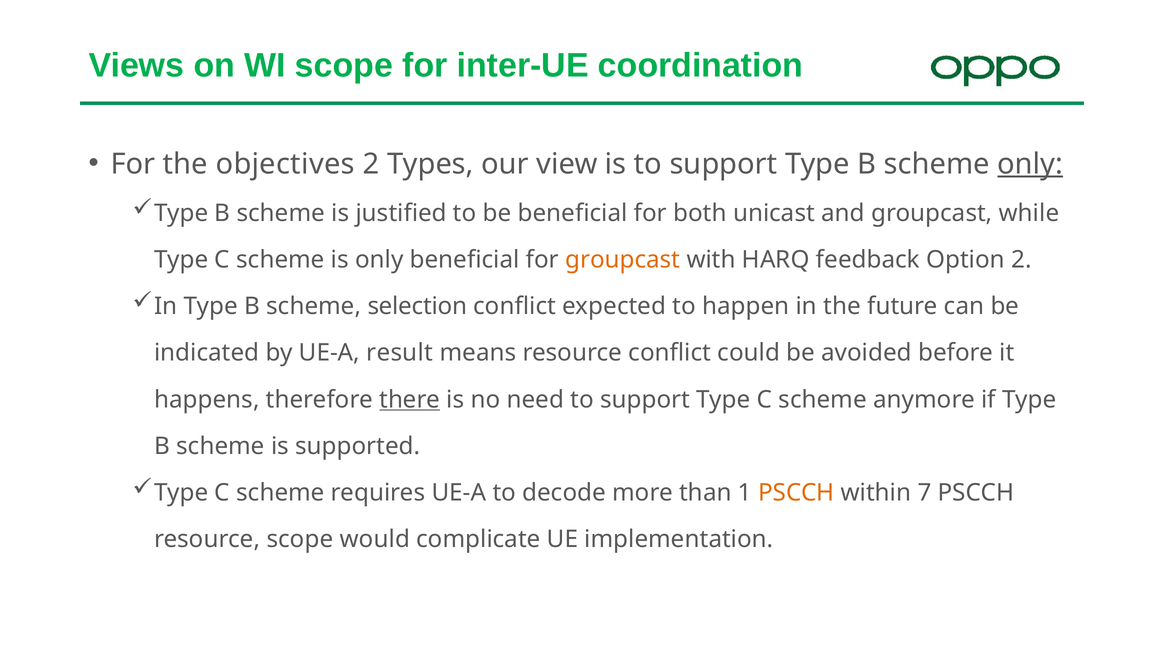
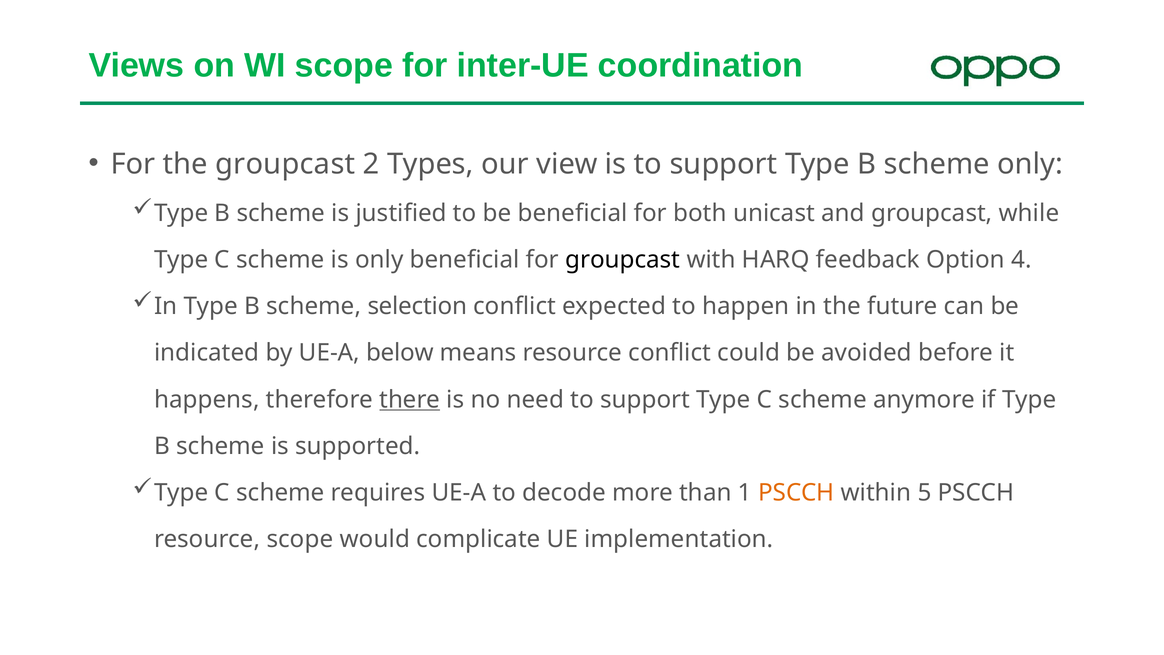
the objectives: objectives -> groupcast
only at (1030, 164) underline: present -> none
groupcast at (623, 260) colour: orange -> black
Option 2: 2 -> 4
result: result -> below
7: 7 -> 5
